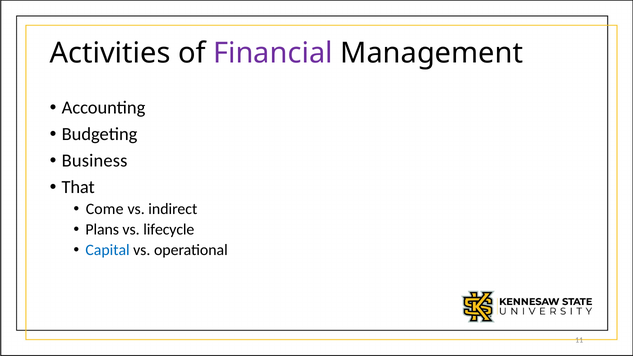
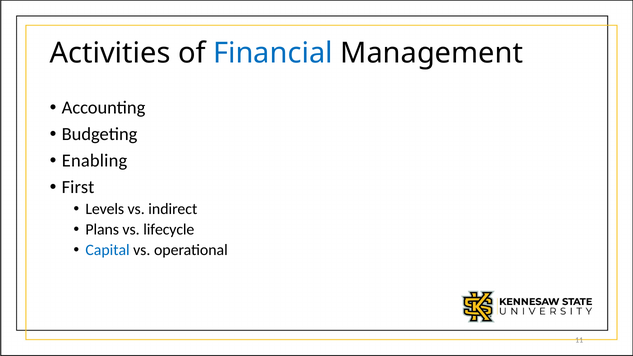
Financial colour: purple -> blue
Business: Business -> Enabling
That: That -> First
Come: Come -> Levels
